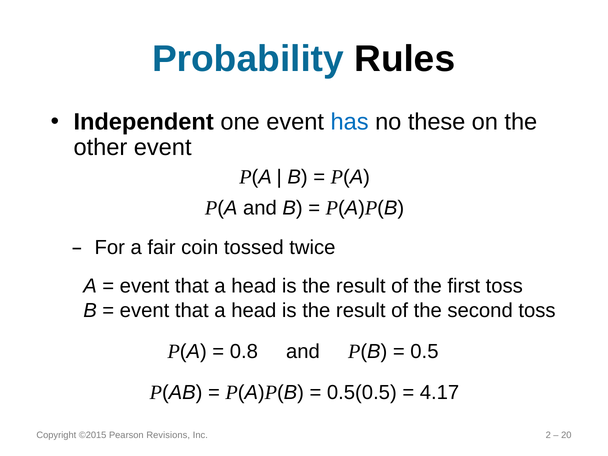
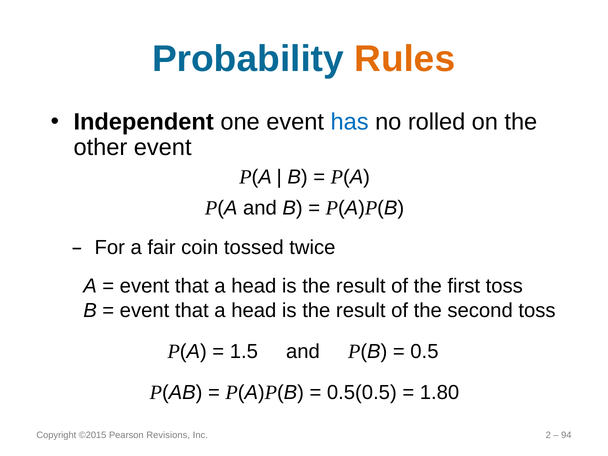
Rules colour: black -> orange
these: these -> rolled
0.8: 0.8 -> 1.5
4.17: 4.17 -> 1.80
20: 20 -> 94
